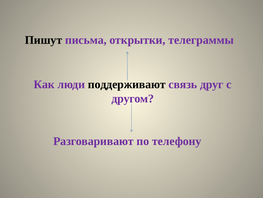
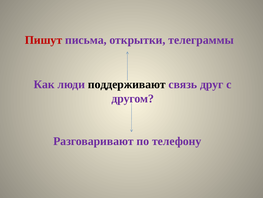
Пишут colour: black -> red
